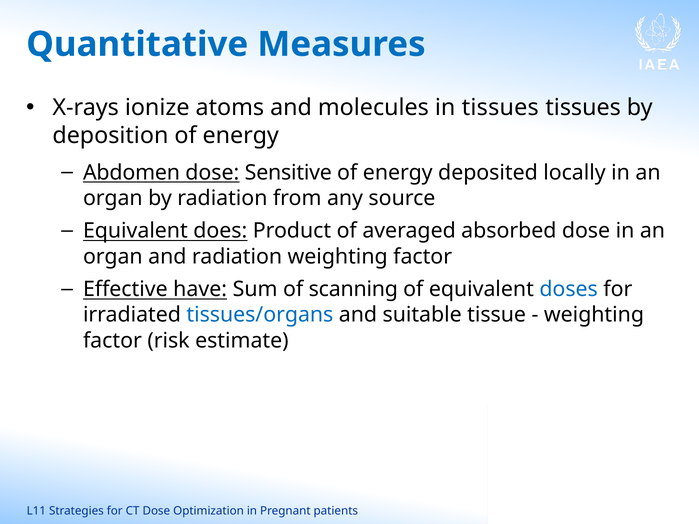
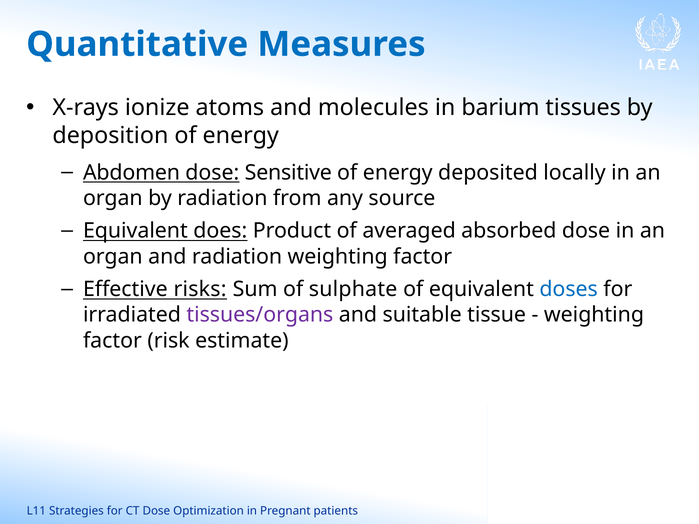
in tissues: tissues -> barium
have: have -> risks
scanning: scanning -> sulphate
tissues/organs colour: blue -> purple
